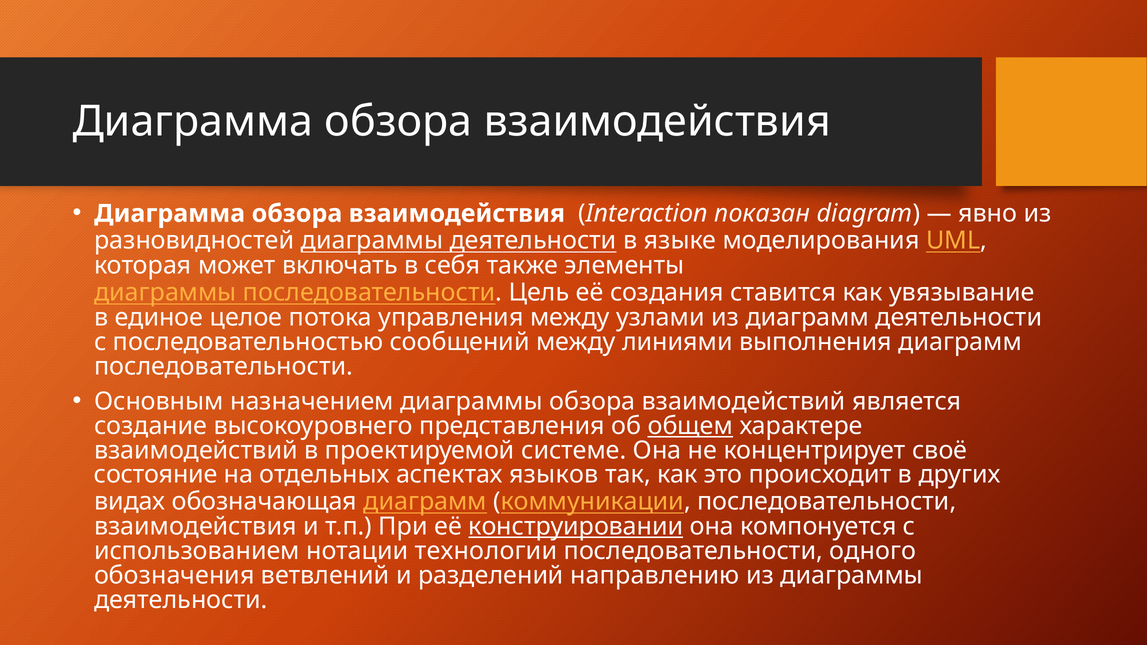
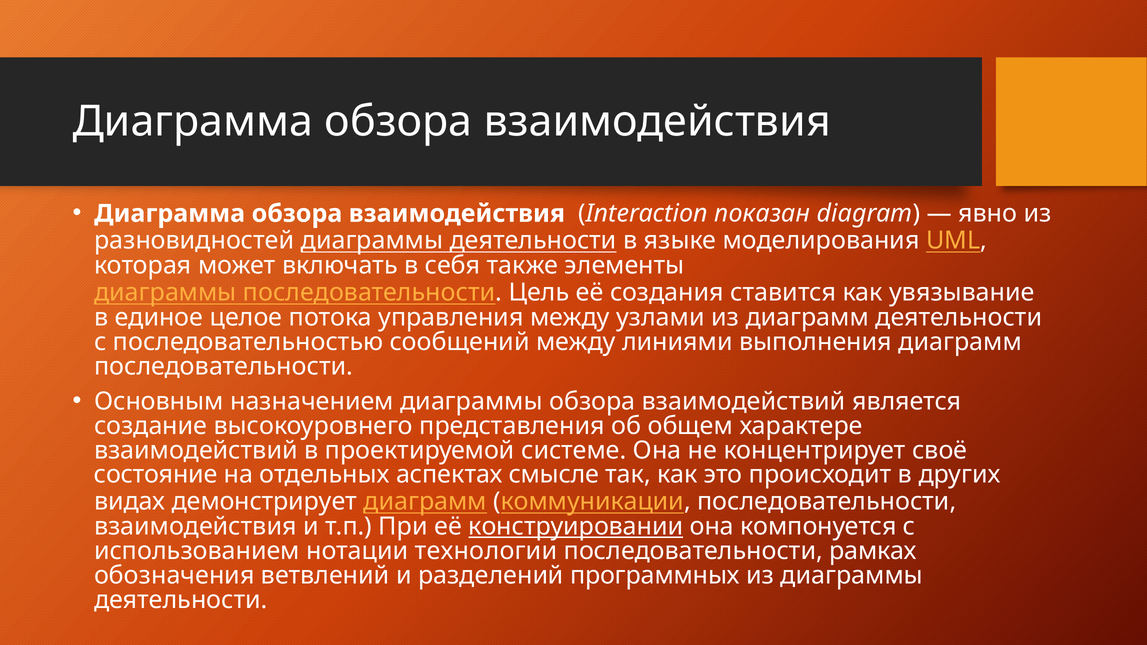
общем underline: present -> none
языков: языков -> смысле
обозначающая: обозначающая -> демонстрирует
одного: одного -> рамках
направлению: направлению -> программных
